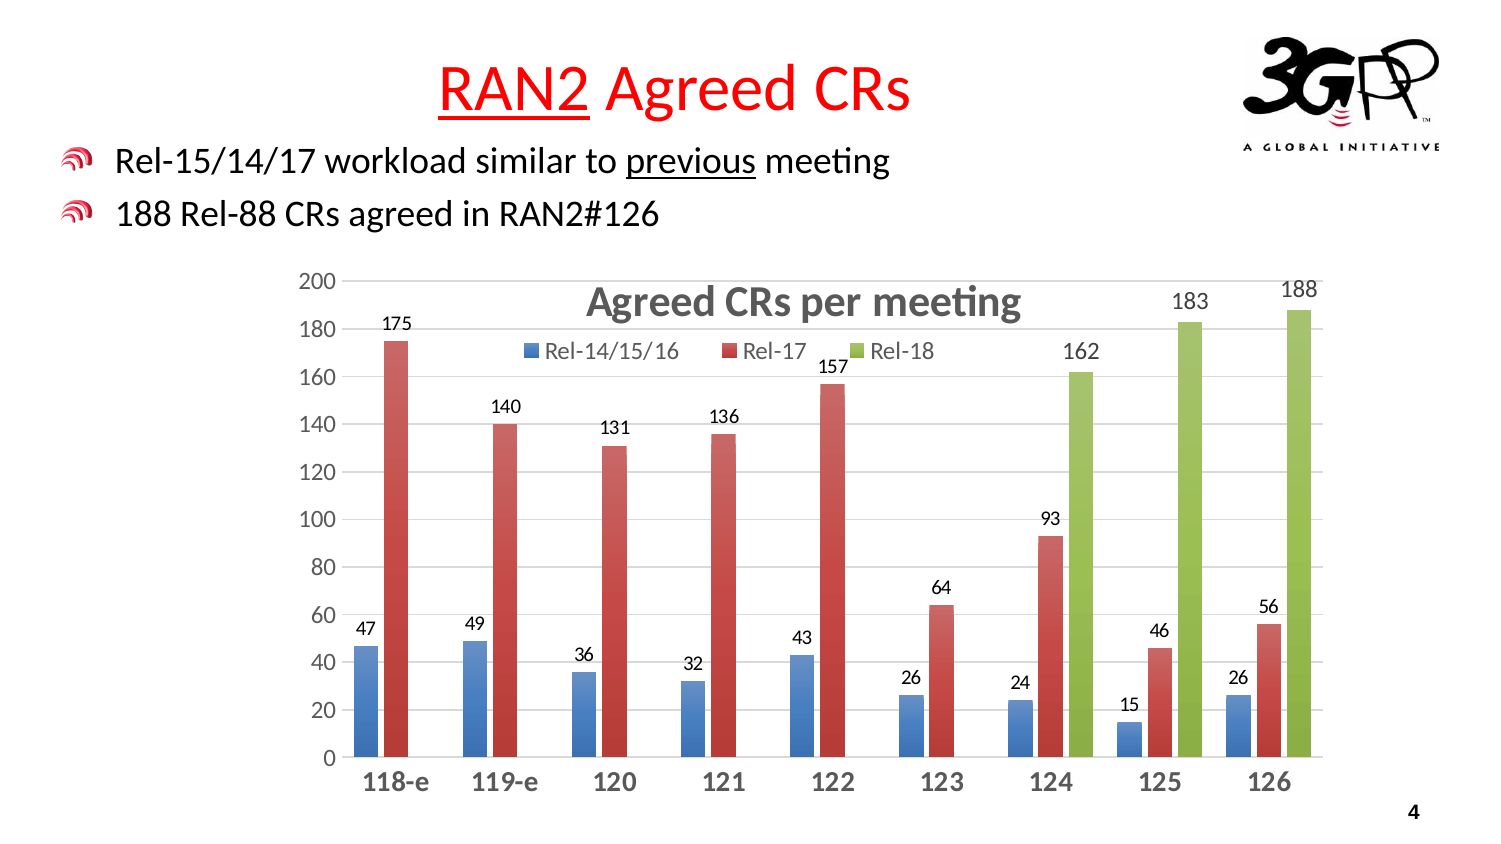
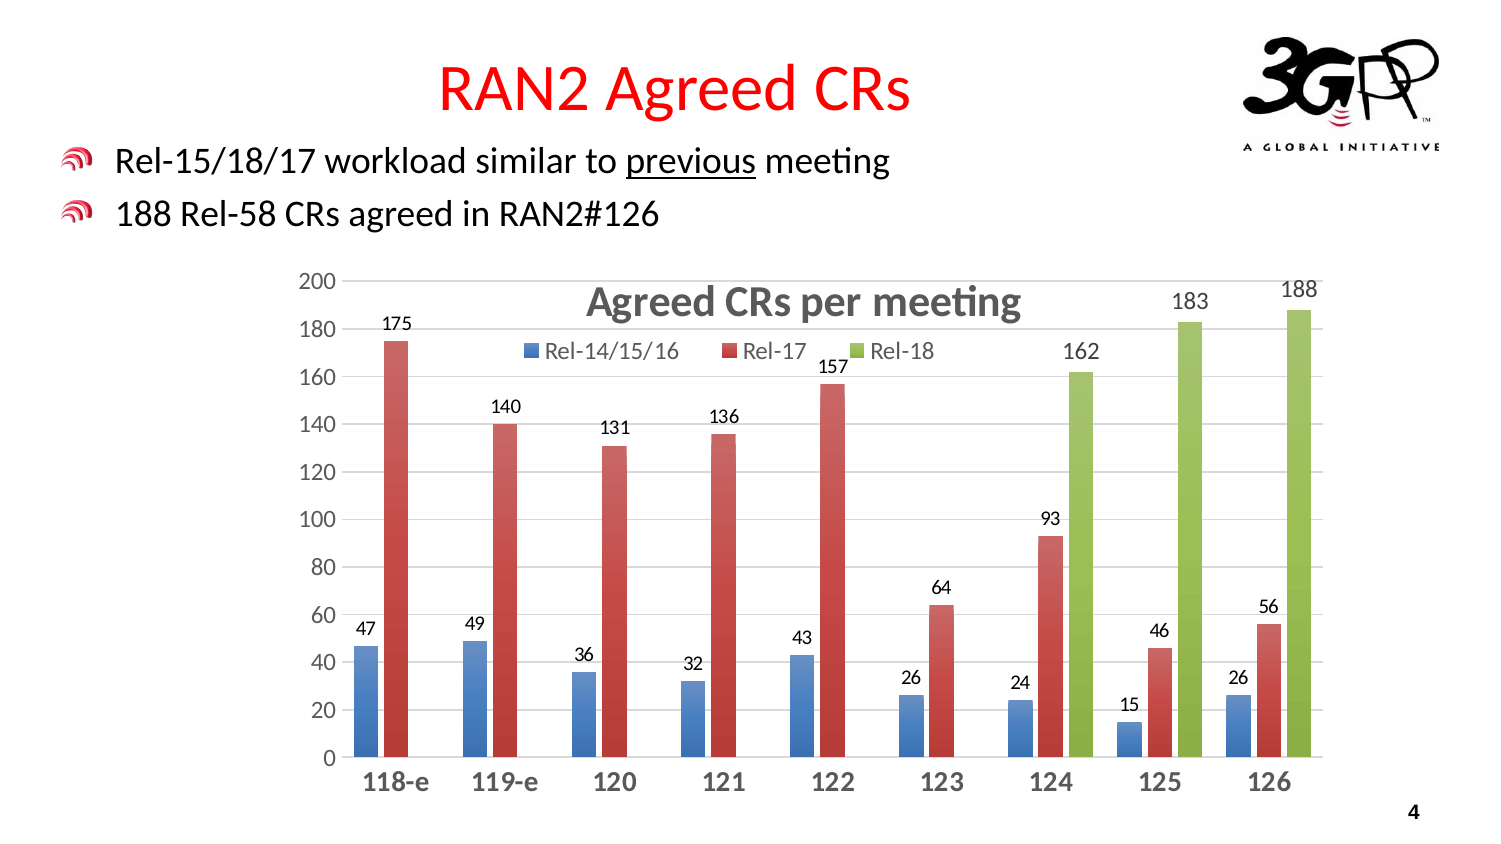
RAN2 underline: present -> none
Rel-15/14/17: Rel-15/14/17 -> Rel-15/18/17
Rel-88: Rel-88 -> Rel-58
